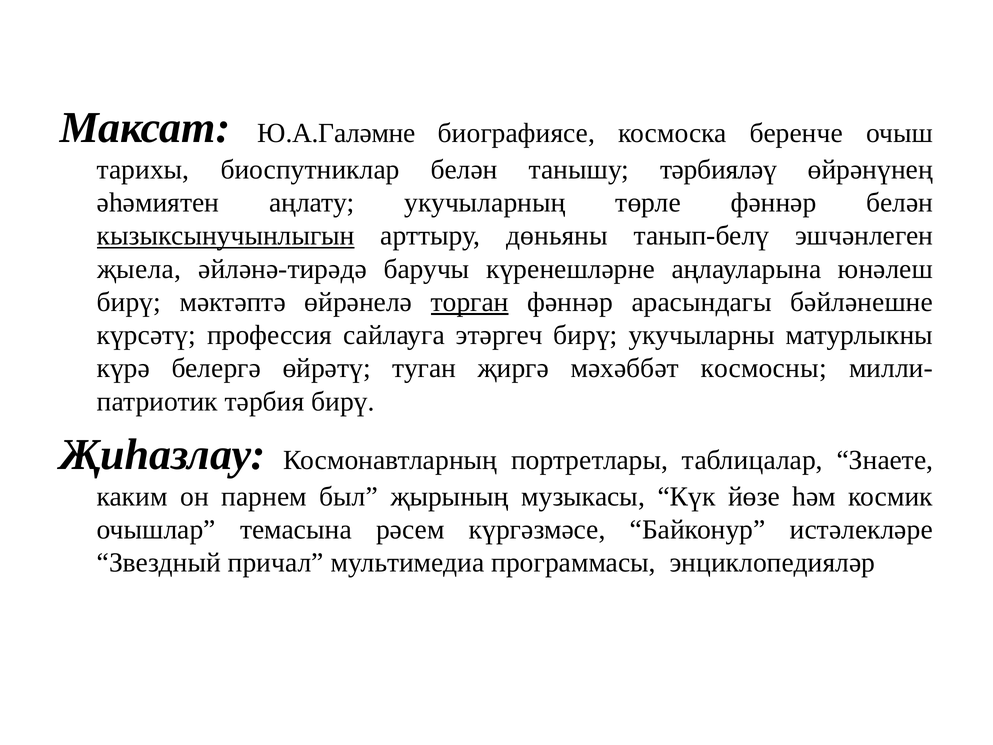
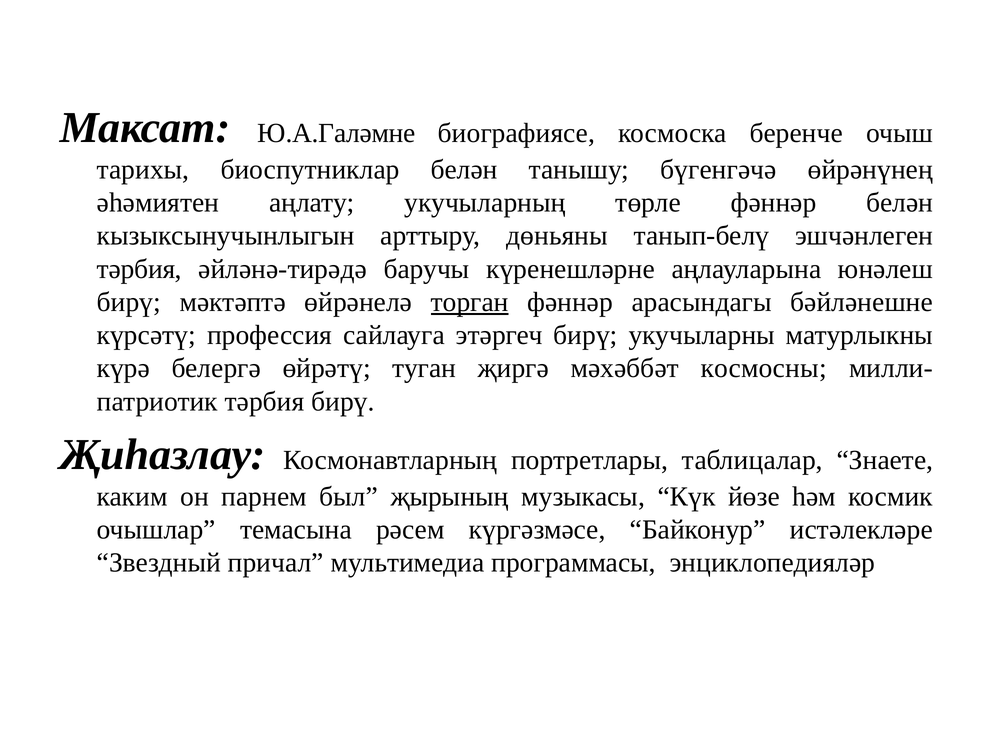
тәрбияләү: тәрбияләү -> бүгенгәчә
кызыксынучынлыгын underline: present -> none
җыела at (139, 269): җыела -> тәрбия
